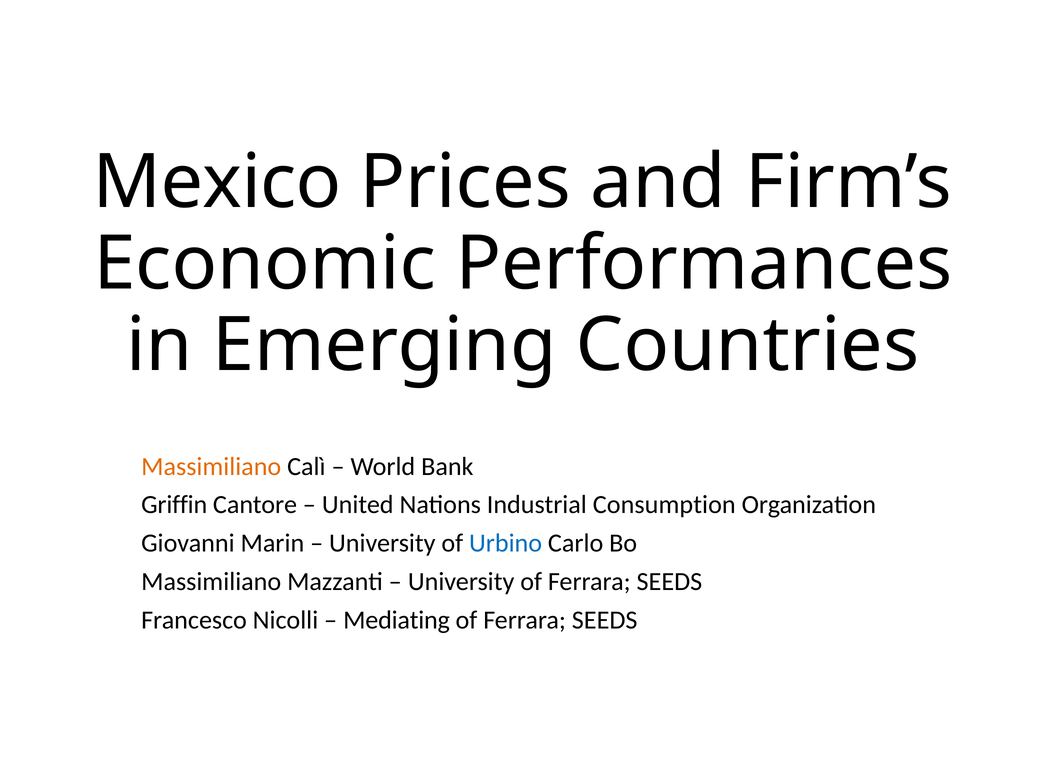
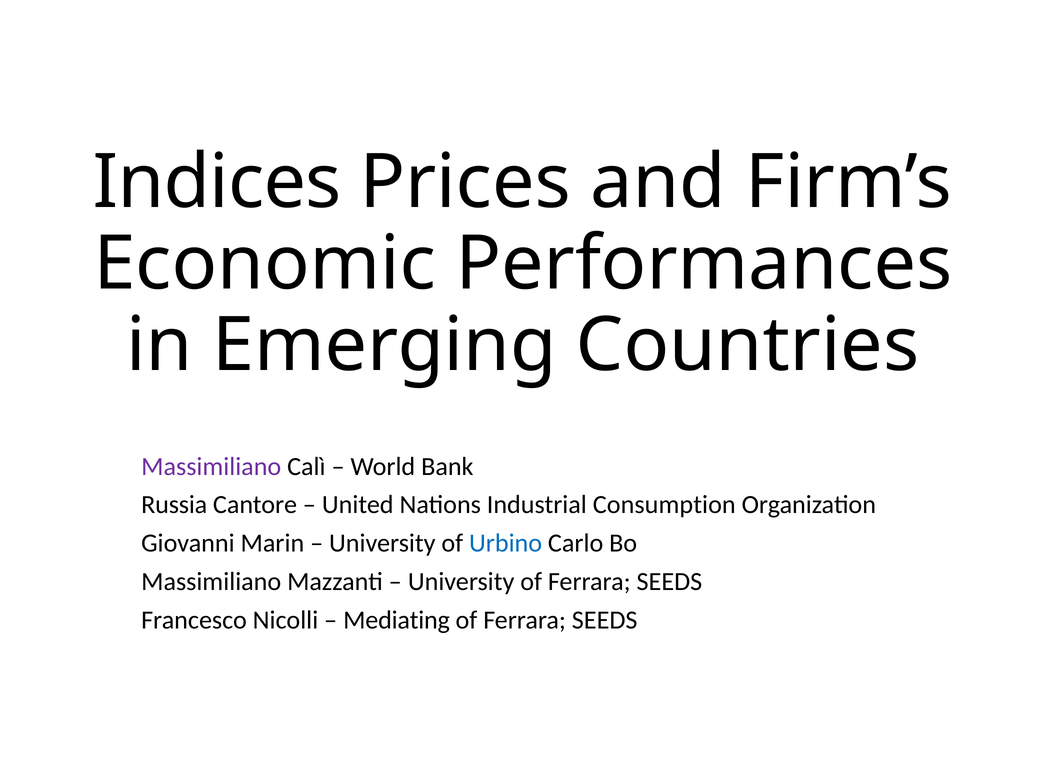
Mexico: Mexico -> Indices
Massimiliano at (211, 467) colour: orange -> purple
Griffin: Griffin -> Russia
